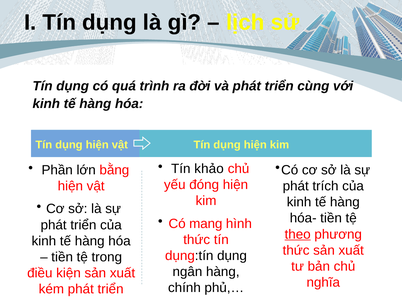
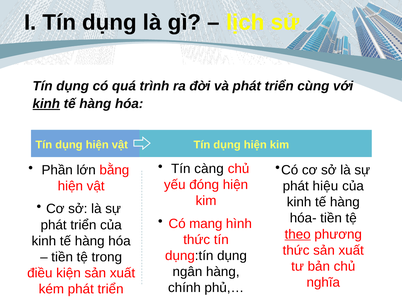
kinh at (46, 104) underline: none -> present
khảo: khảo -> càng
trích: trích -> hiệu
